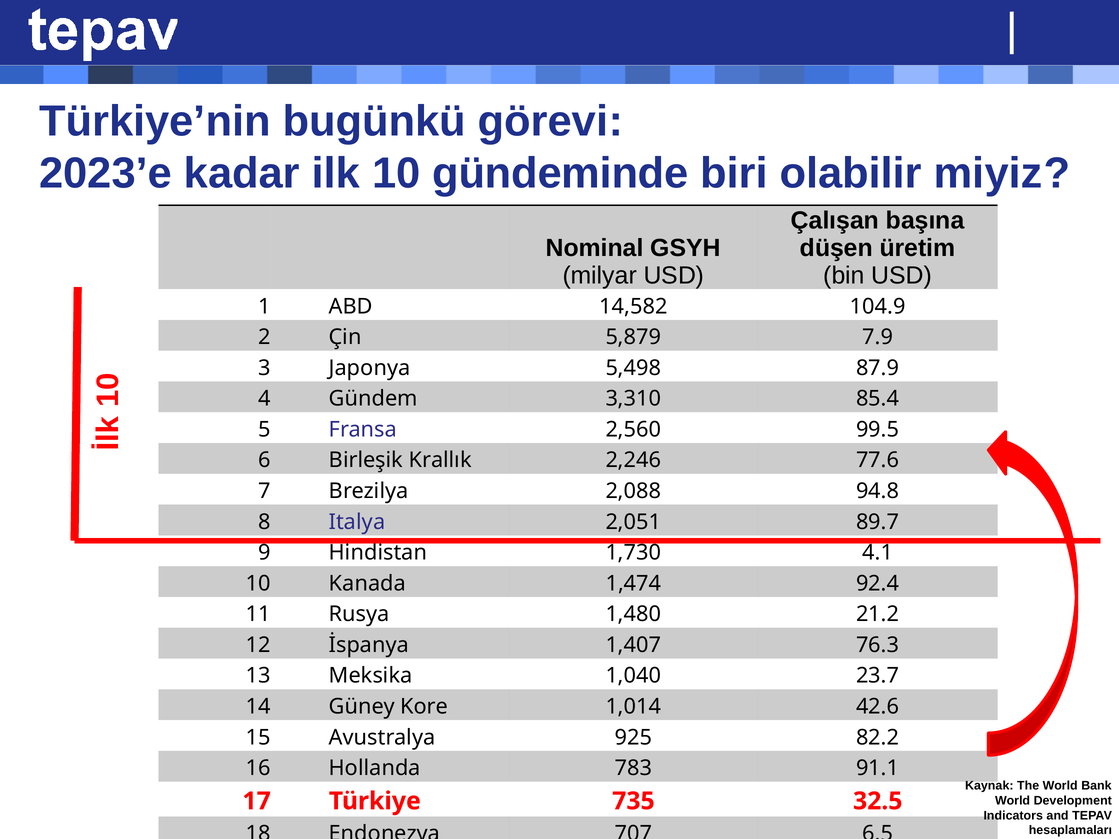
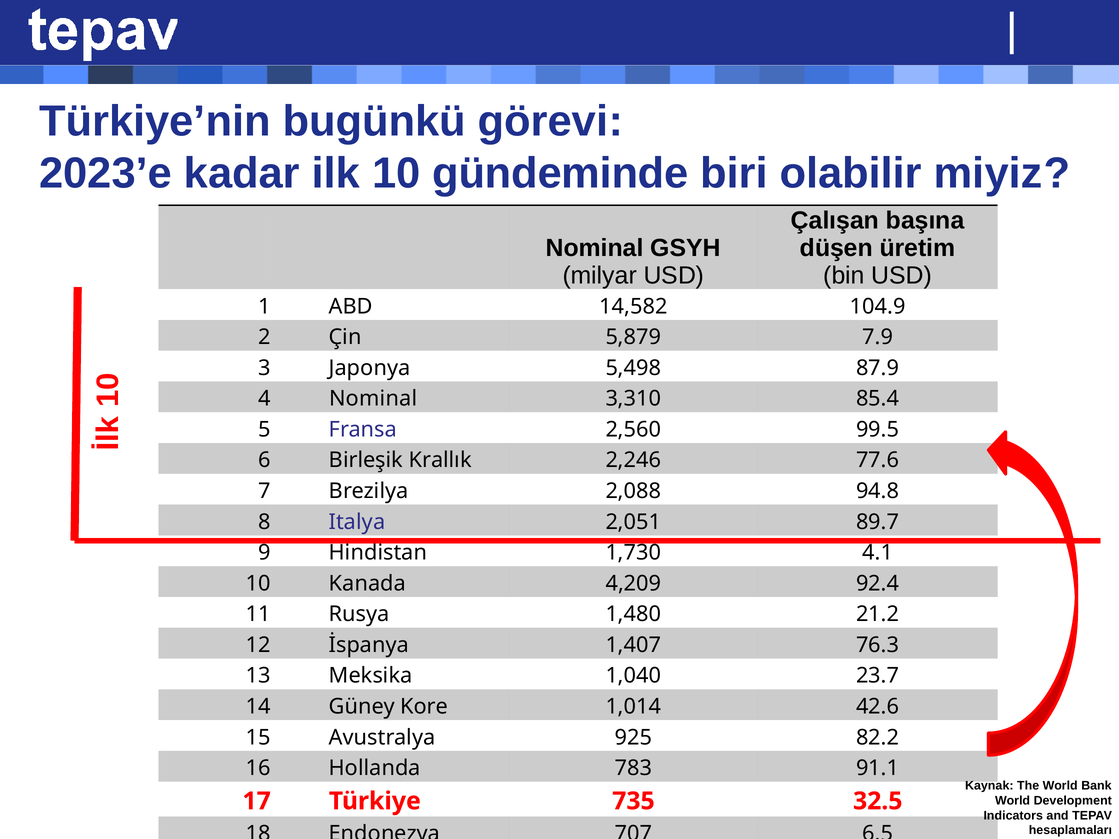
4 Gündem: Gündem -> Nominal
1,474: 1,474 -> 4,209
